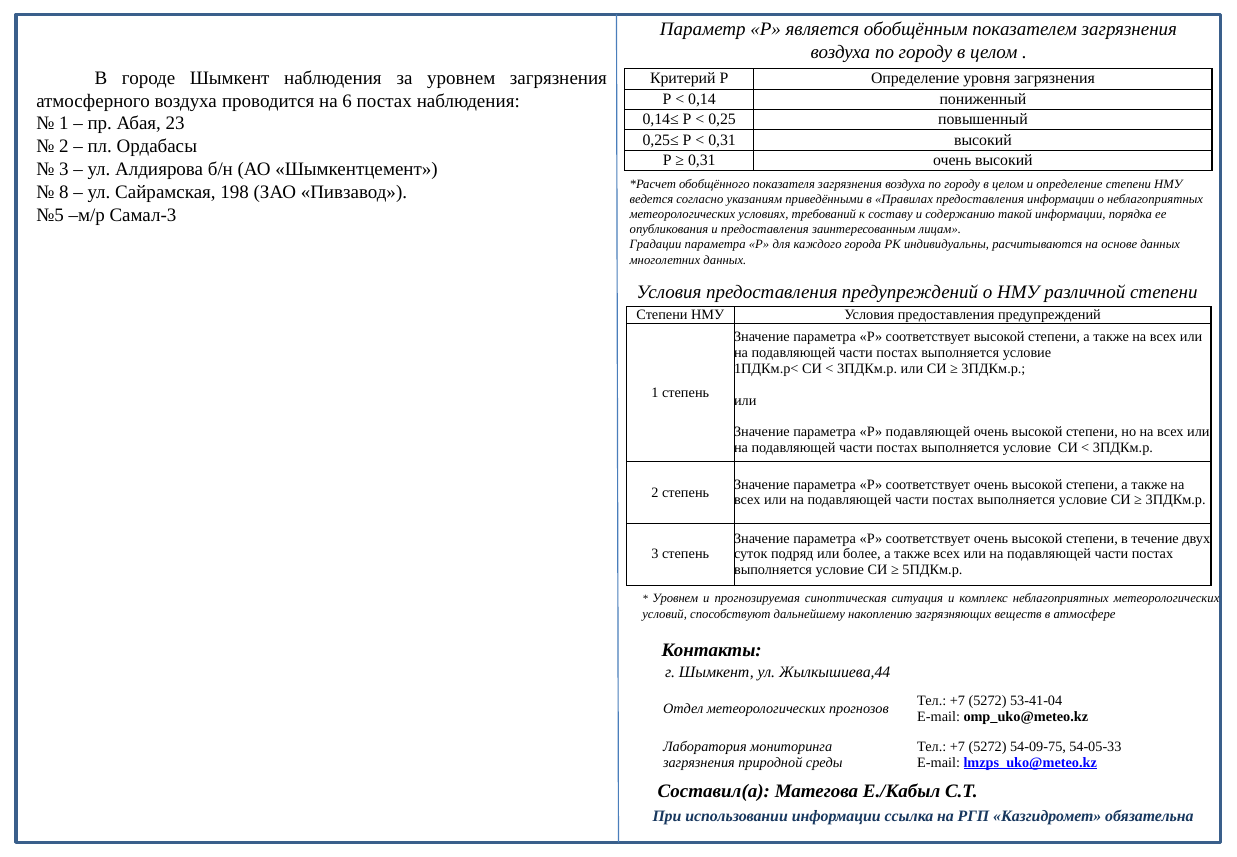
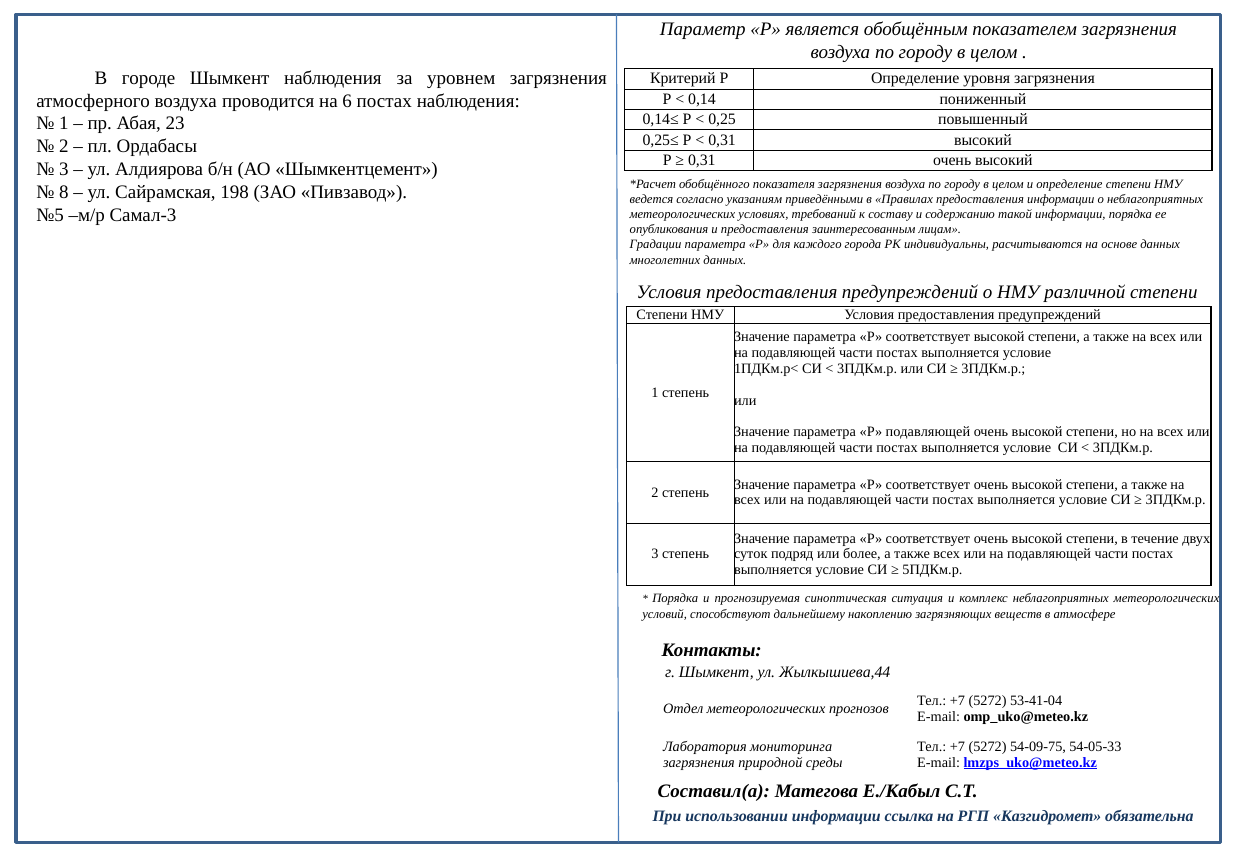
Уровнем at (675, 598): Уровнем -> Порядка
